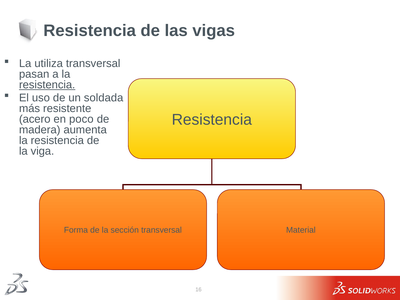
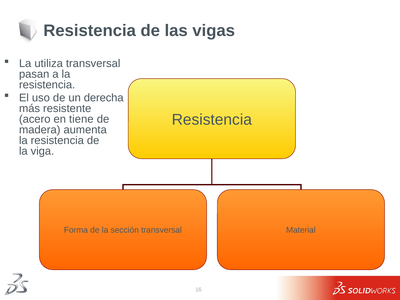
resistencia at (47, 85) underline: present -> none
soldada: soldada -> derecha
poco: poco -> tiene
